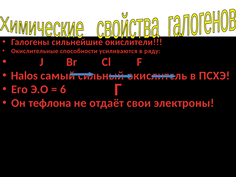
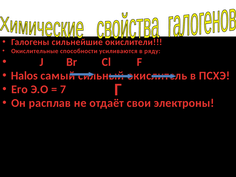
6: 6 -> 7
тефлона: тефлона -> расплав
